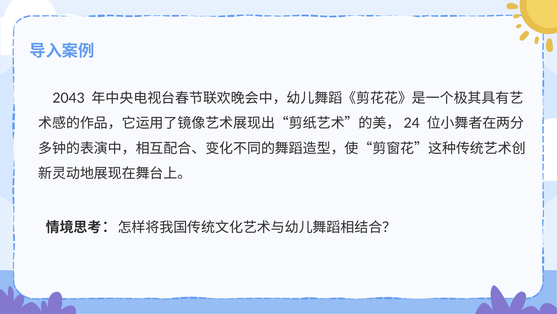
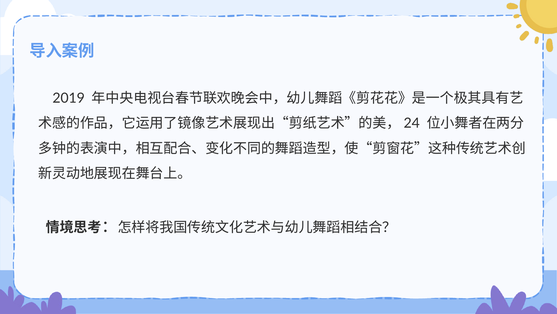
2043: 2043 -> 2019
